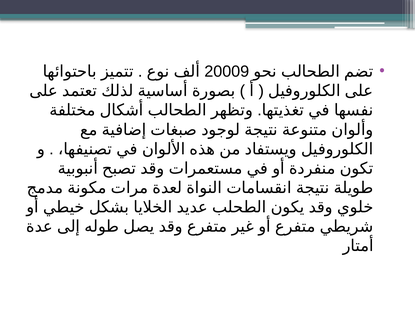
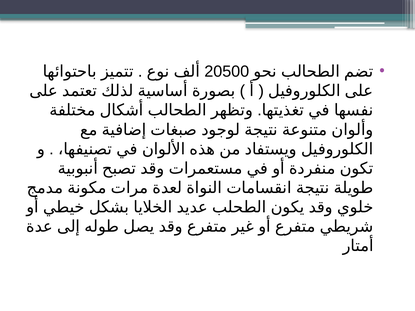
20009: 20009 -> 20500
